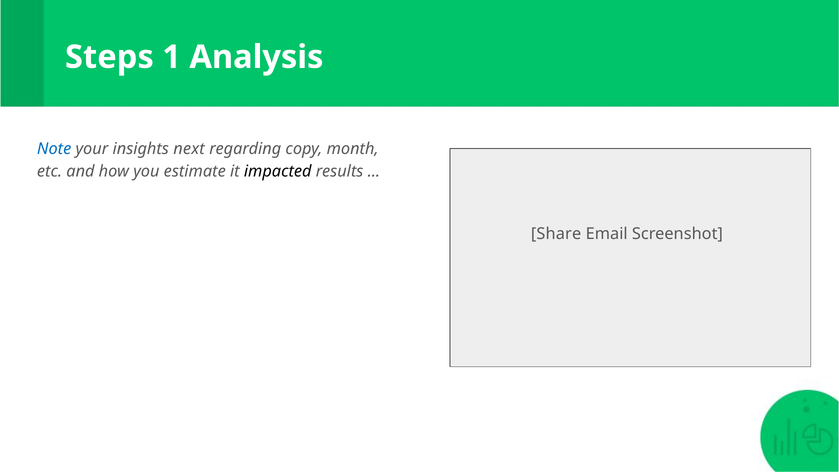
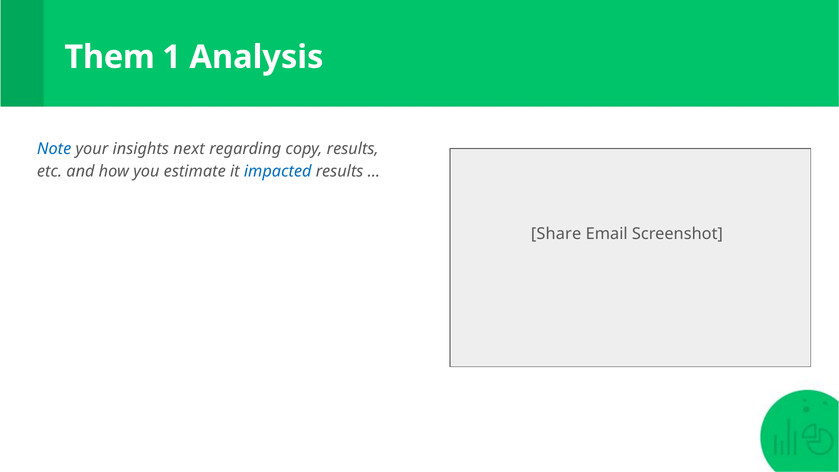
Steps: Steps -> Them
copy month: month -> results
impacted colour: black -> blue
